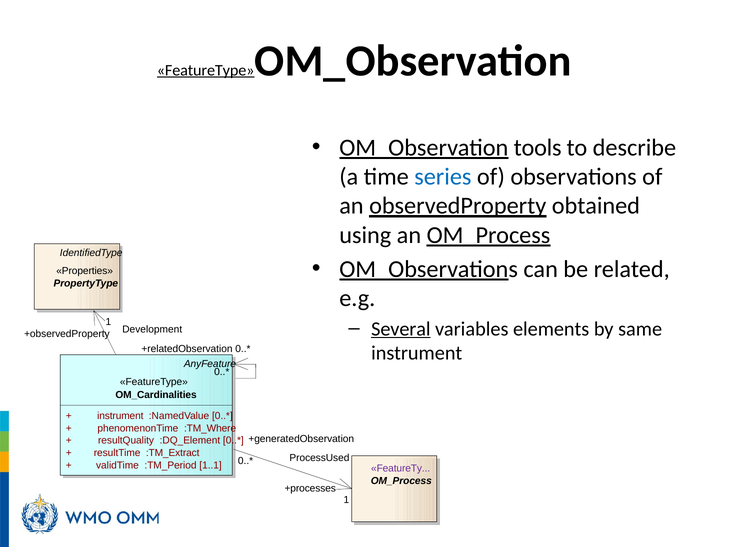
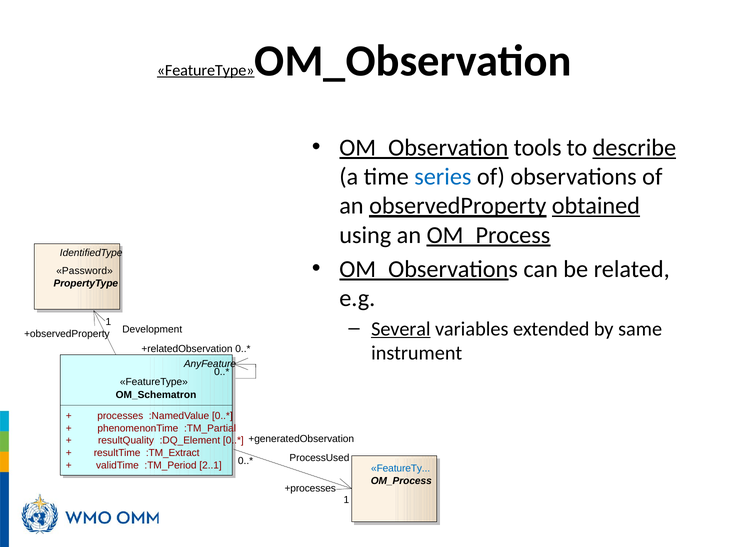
describe underline: none -> present
obtained underline: none -> present
Properties: Properties -> Password
elements: elements -> extended
OM_Cardinalities: OM_Cardinalities -> OM_Schematron
instrument at (120, 416): instrument -> processes
:TM_Where: :TM_Where -> :TM_Partial
1..1: 1..1 -> 2..1
FeatureTy colour: purple -> blue
